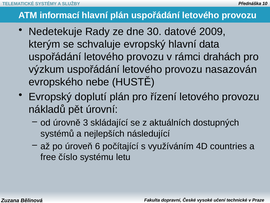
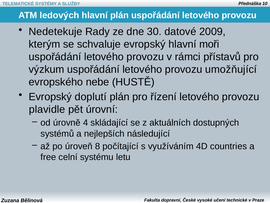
informací: informací -> ledových
data: data -> moři
drahách: drahách -> přístavů
nasazován: nasazován -> umožňující
nákladů: nákladů -> plavidle
3: 3 -> 4
6: 6 -> 8
číslo: číslo -> celní
